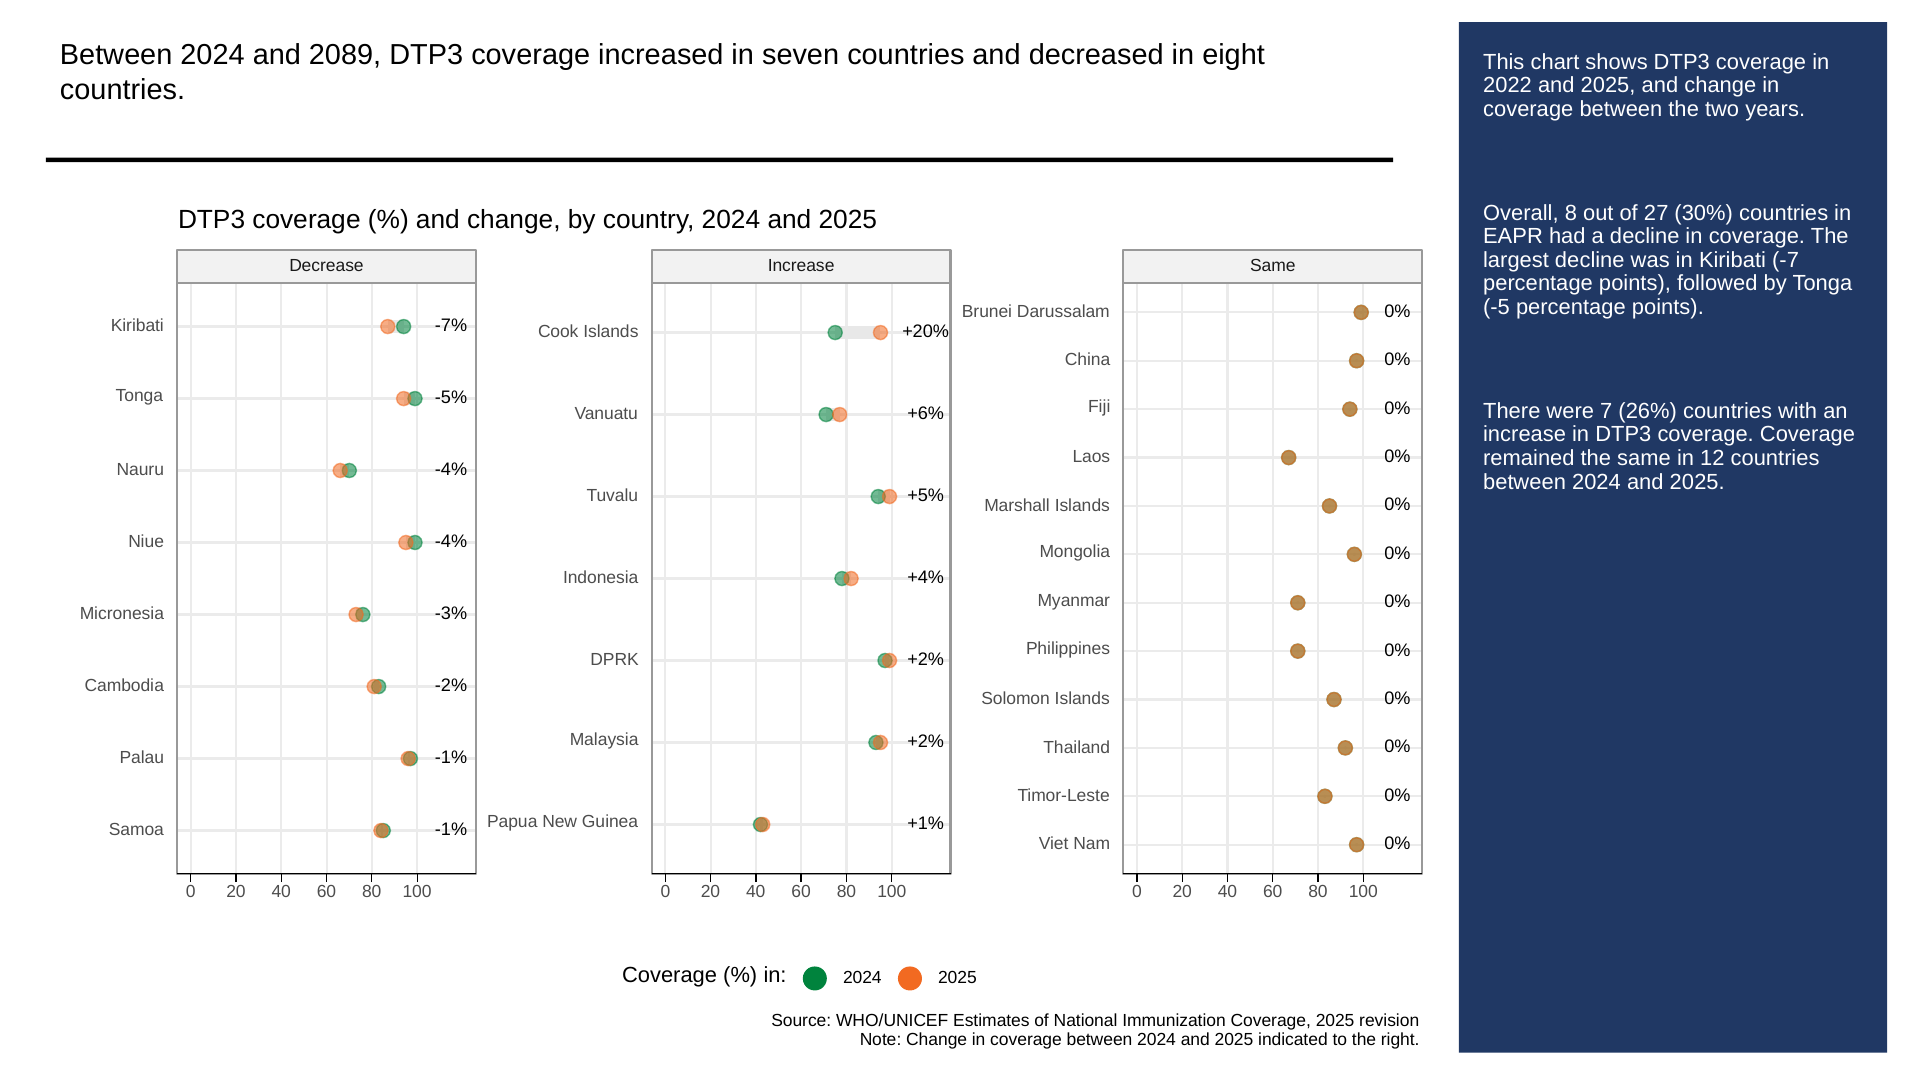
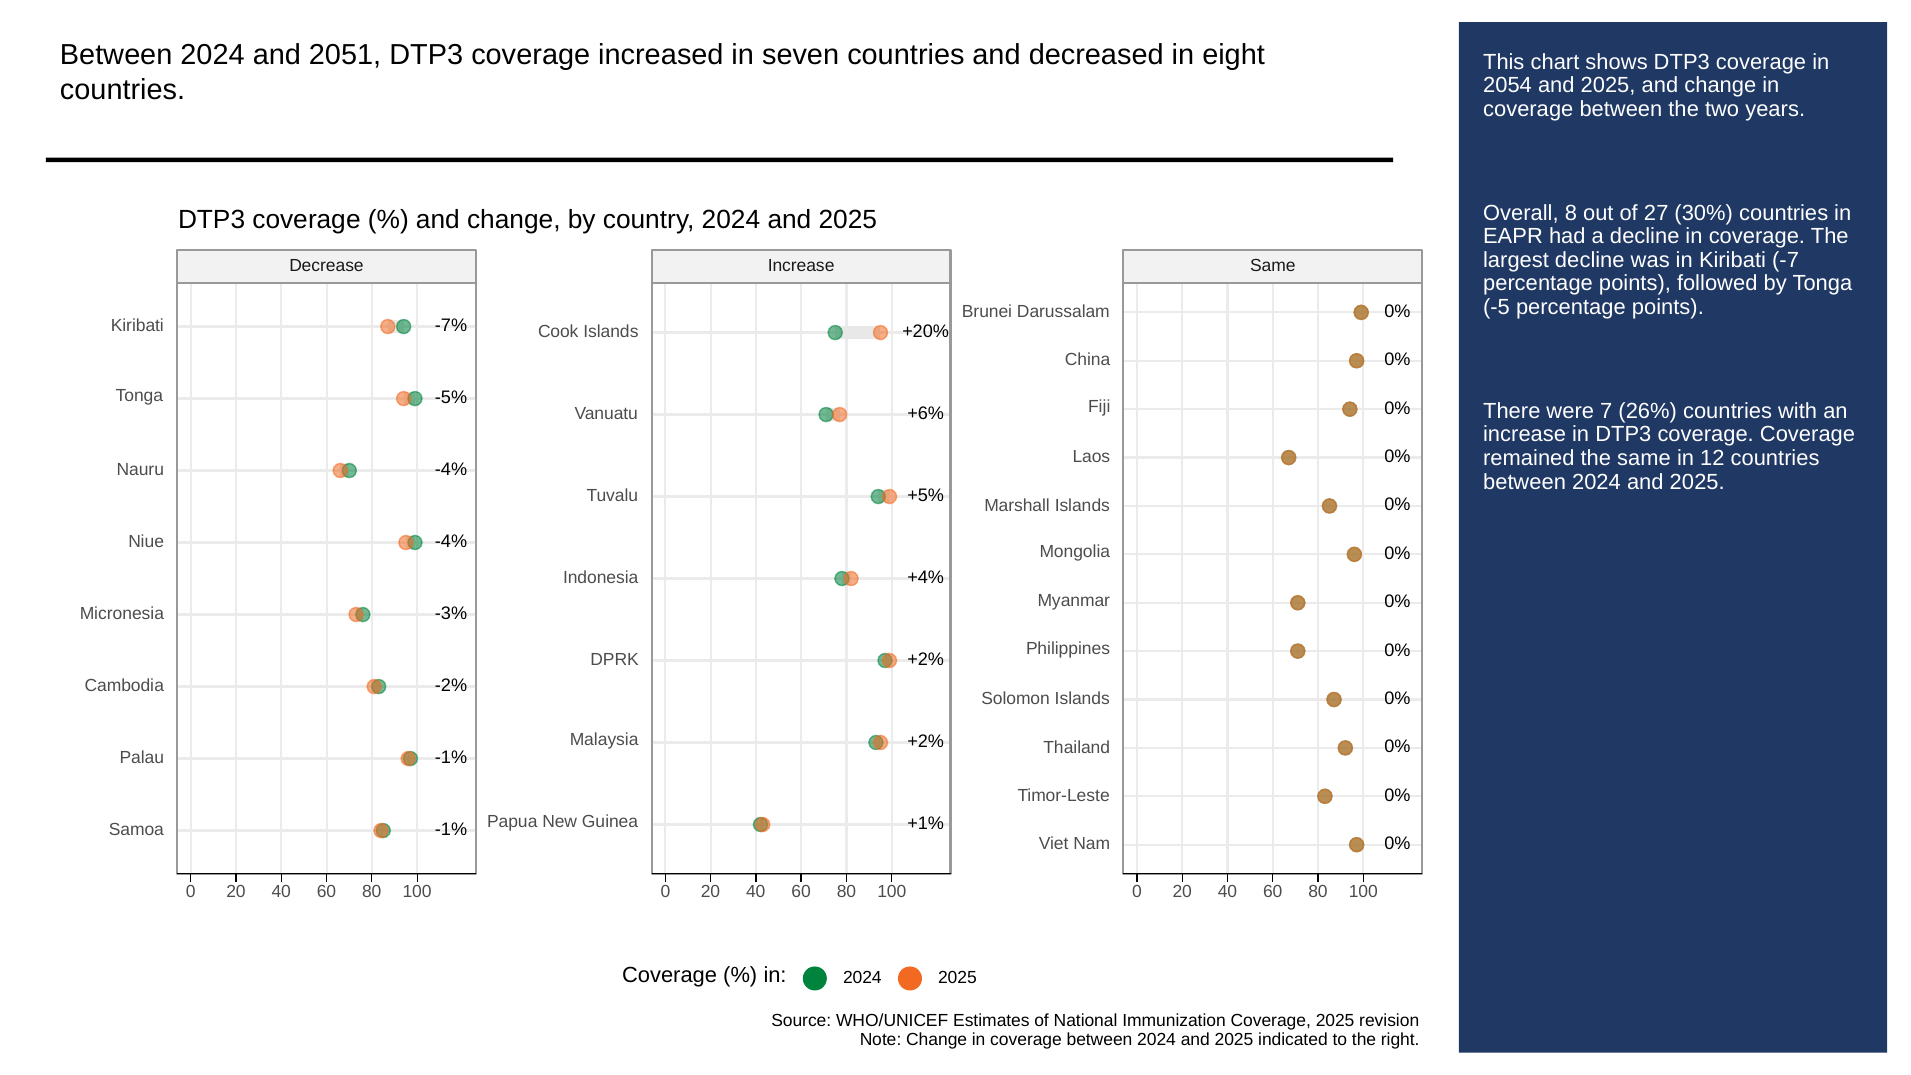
2089: 2089 -> 2051
2022: 2022 -> 2054
